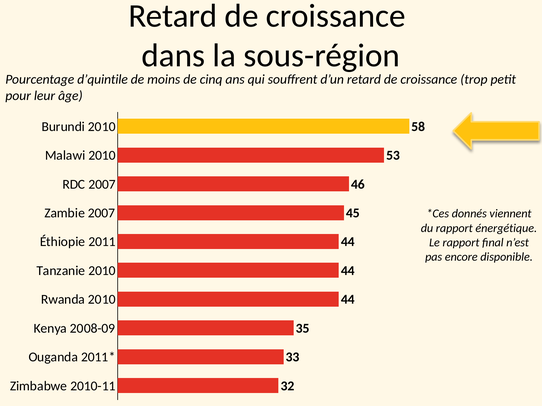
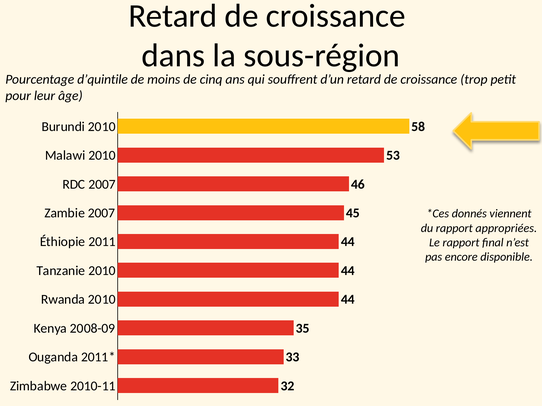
énergétique: énergétique -> appropriées
